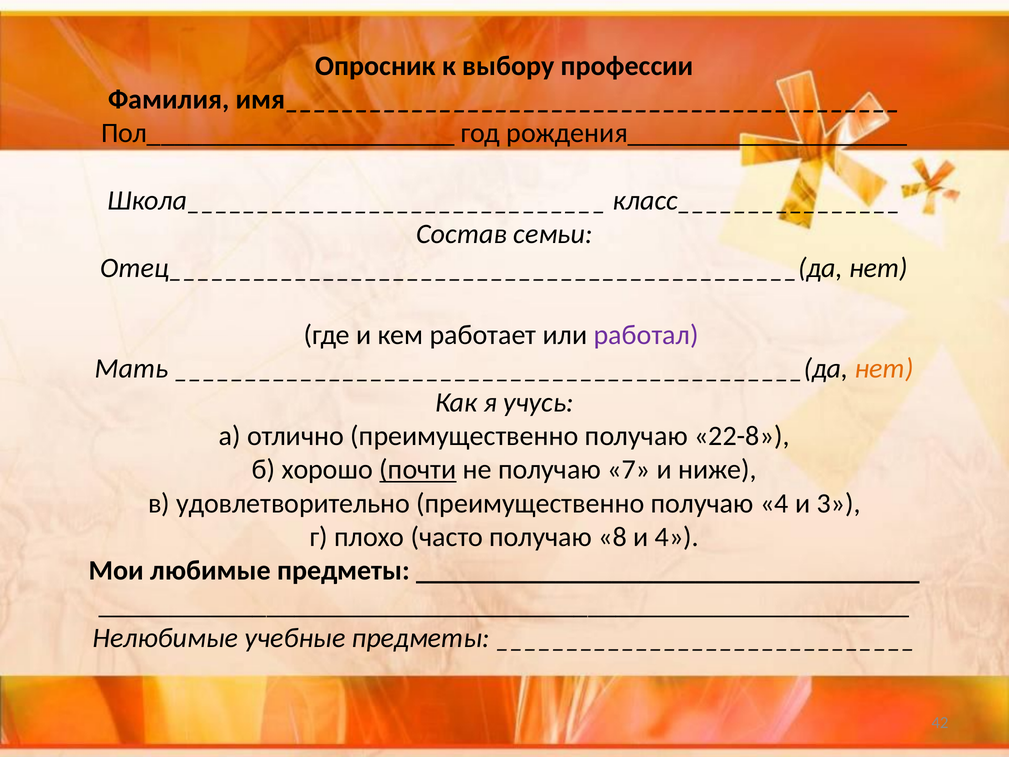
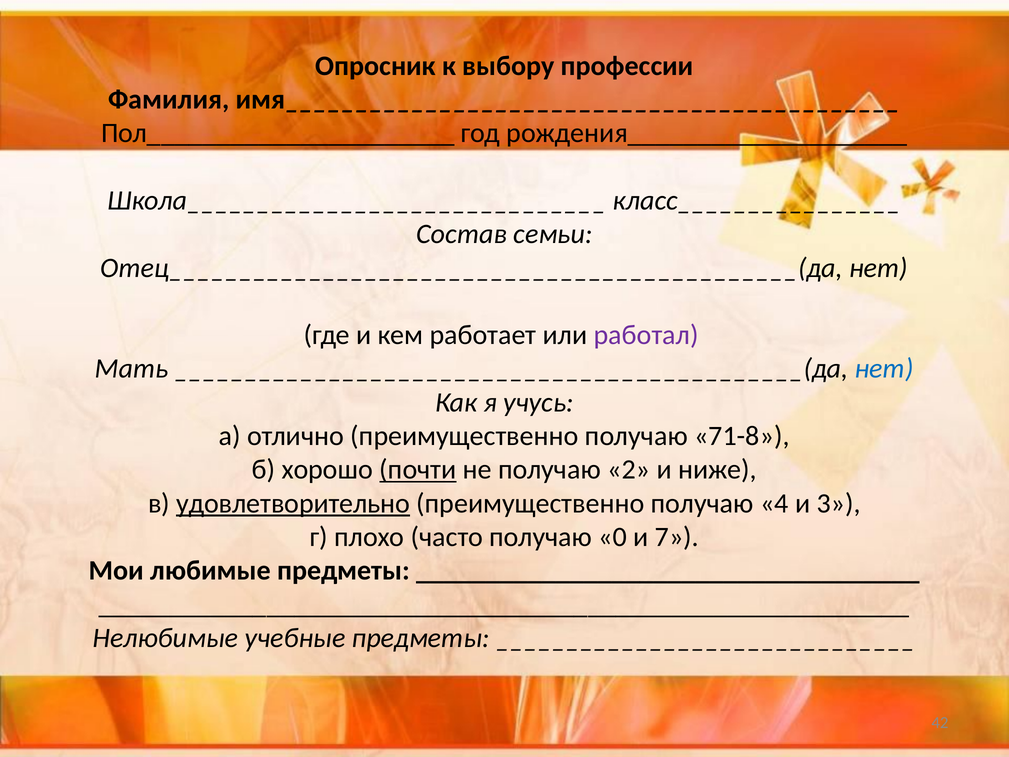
нет at (884, 369) colour: orange -> blue
22-8: 22-8 -> 71-8
7: 7 -> 2
удовлетворительно underline: none -> present
8: 8 -> 0
и 4: 4 -> 7
